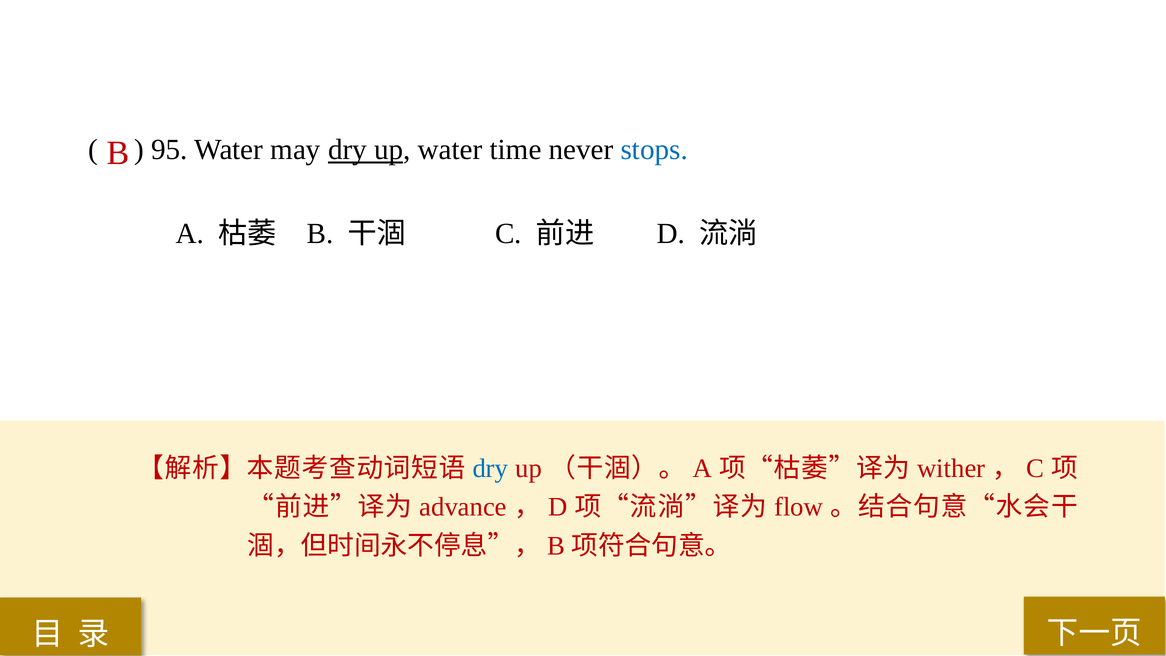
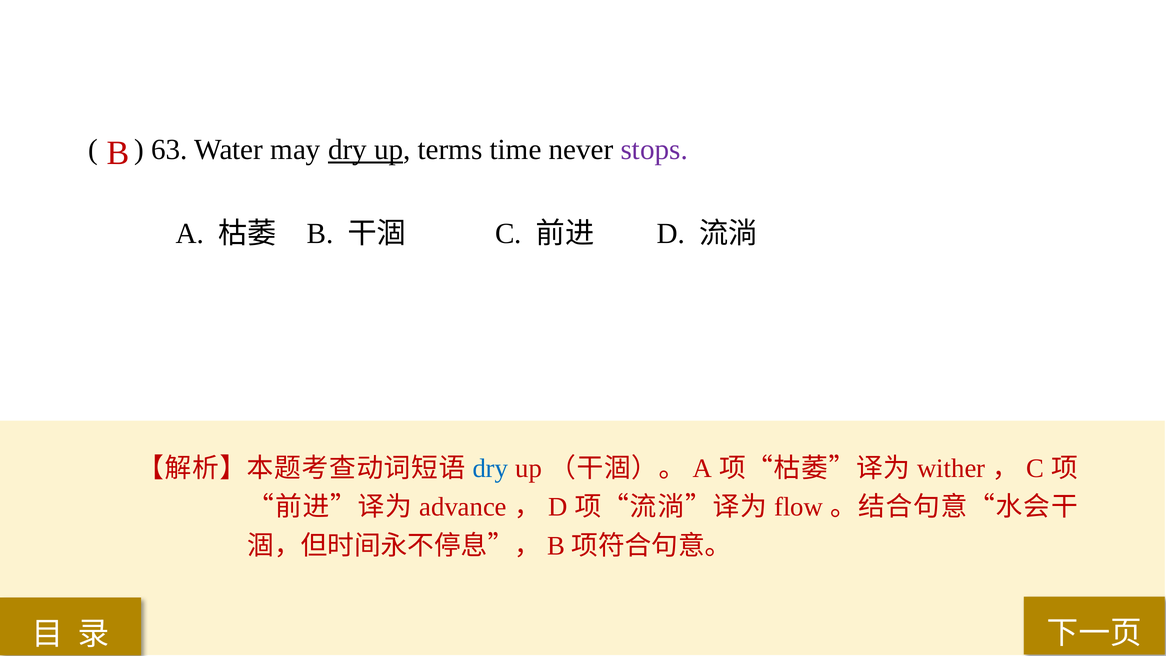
95: 95 -> 63
up water: water -> terms
stops colour: blue -> purple
